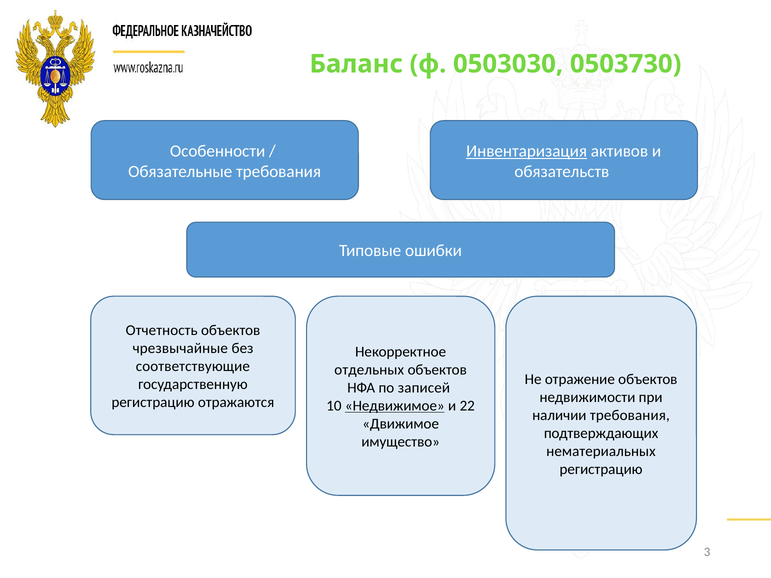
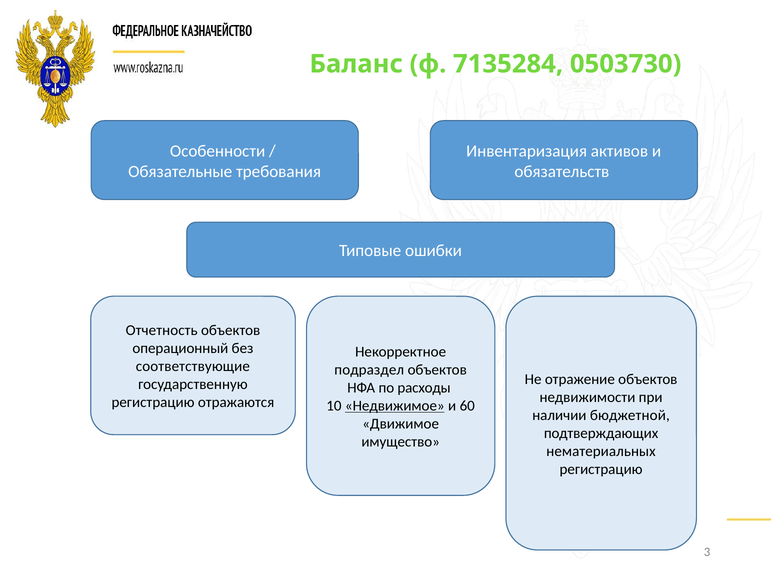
0503030: 0503030 -> 7135284
Инвентаризация underline: present -> none
чрезвычайные: чрезвычайные -> операционный
отдельных: отдельных -> подраздел
записей: записей -> расходы
22: 22 -> 60
наличии требования: требования -> бюджетной
